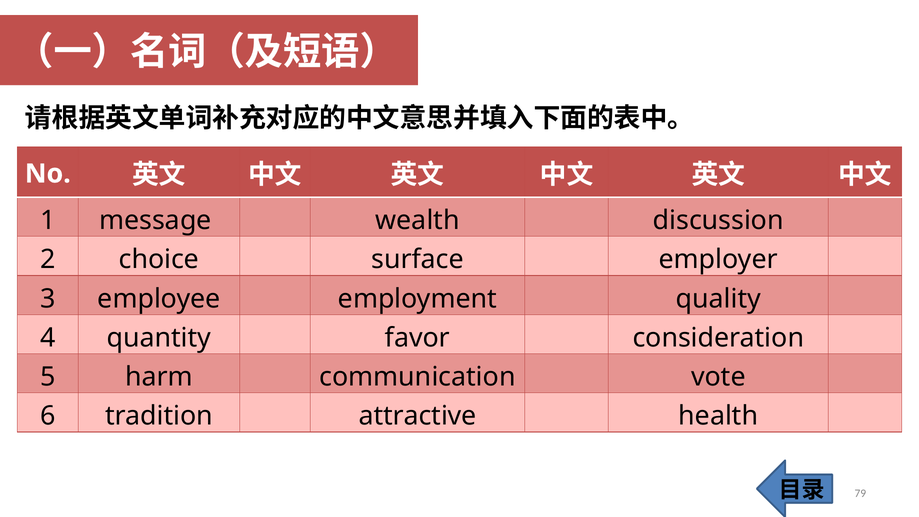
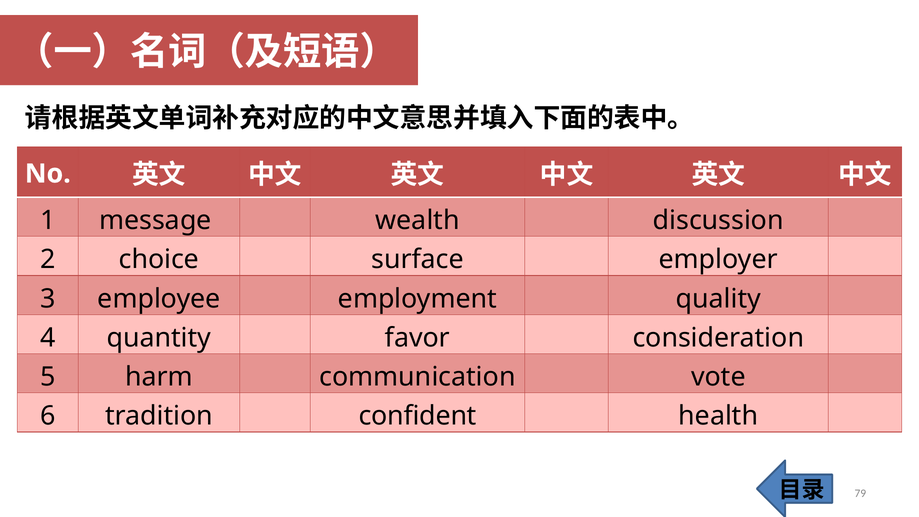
attractive: attractive -> confident
